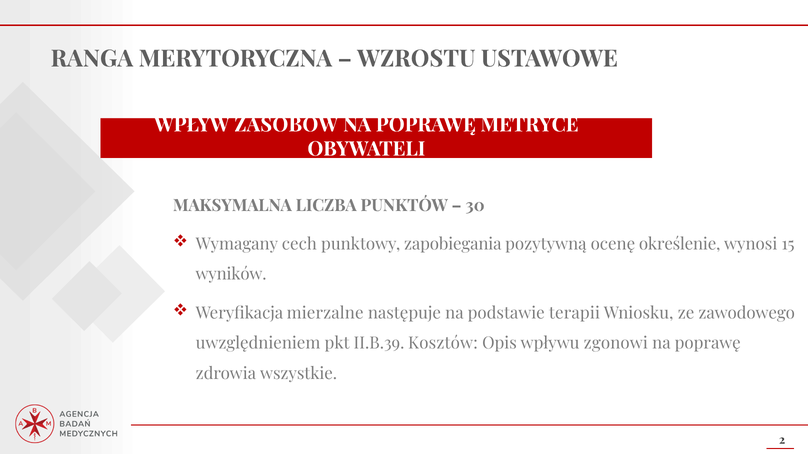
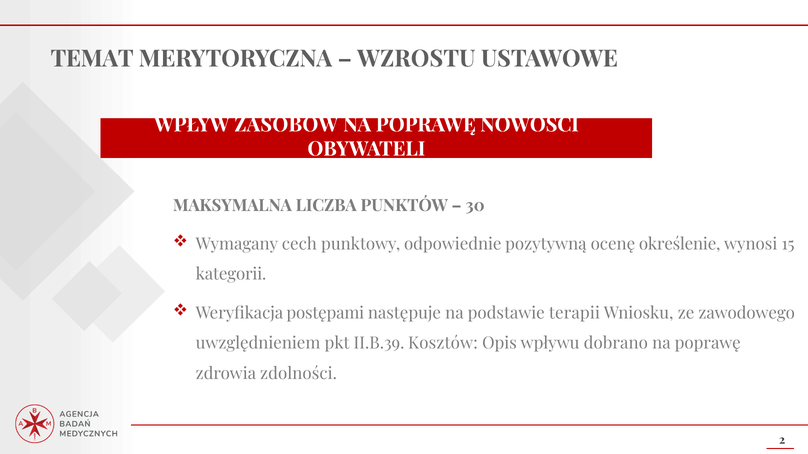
RANGA: RANGA -> TEMAT
METRYCE: METRYCE -> NOWOŚCI
zapobiegania: zapobiegania -> odpowiednie
wyników: wyników -> kategorii
mierzalne: mierzalne -> postępami
zgonowi: zgonowi -> dobrano
wszystkie: wszystkie -> zdolności
